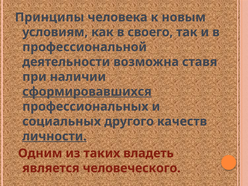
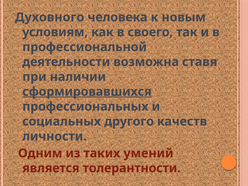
Принципы: Принципы -> Духовного
личности underline: present -> none
владеть: владеть -> умений
человеческого: человеческого -> толерантности
